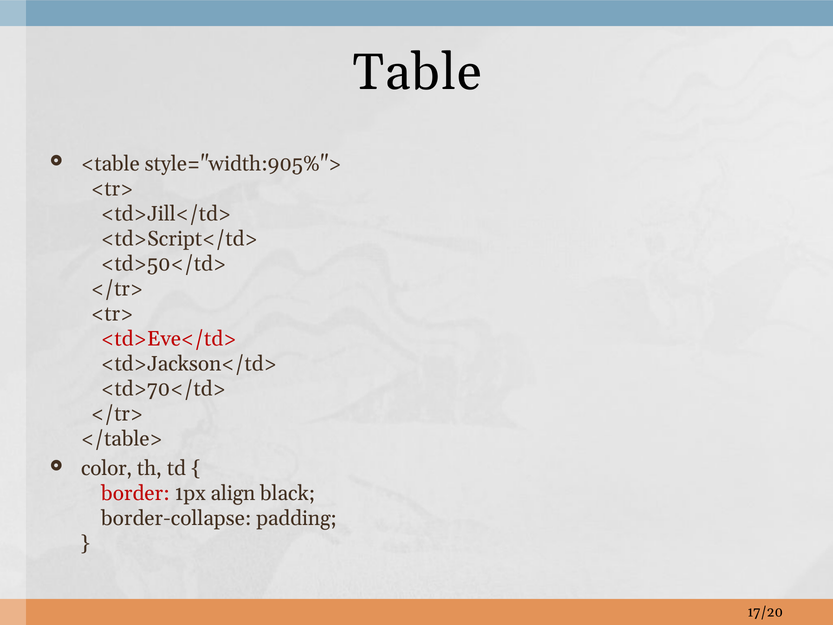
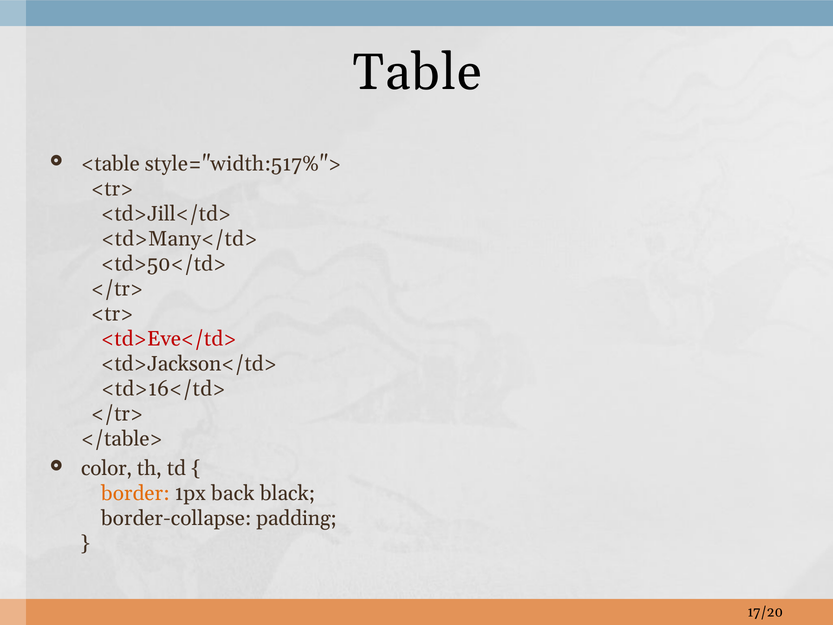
style="width:905%">: style="width:905%"> -> style="width:517%">
<td>Script</td>: <td>Script</td> -> <td>Many</td>
<td>70</td>: <td>70</td> -> <td>16</td>
border colour: red -> orange
align: align -> back
